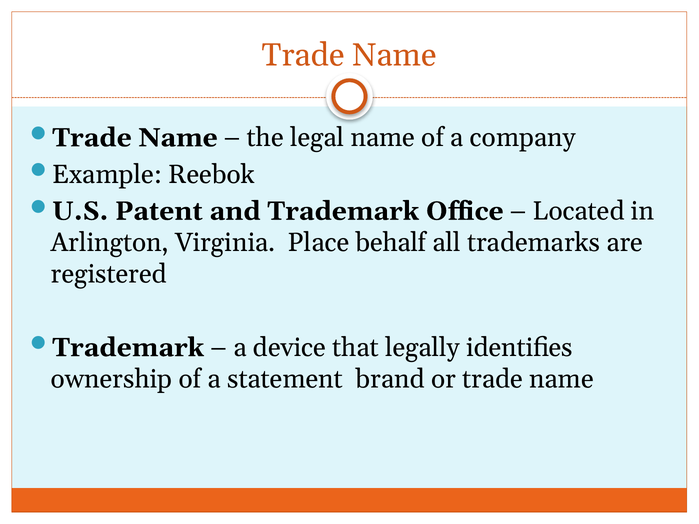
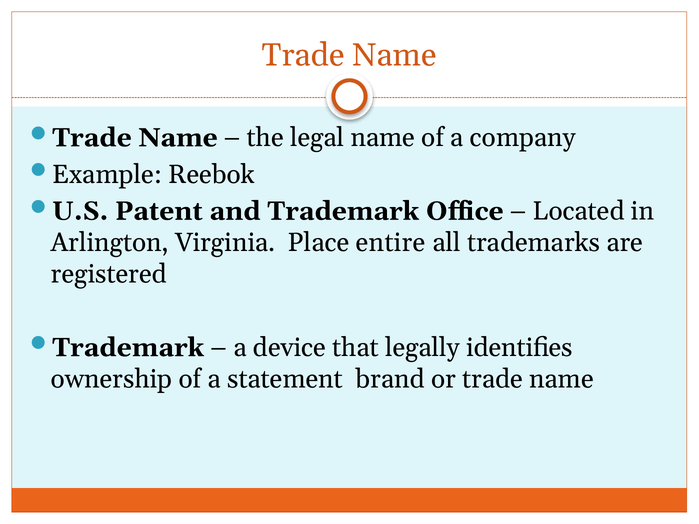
behalf: behalf -> entire
